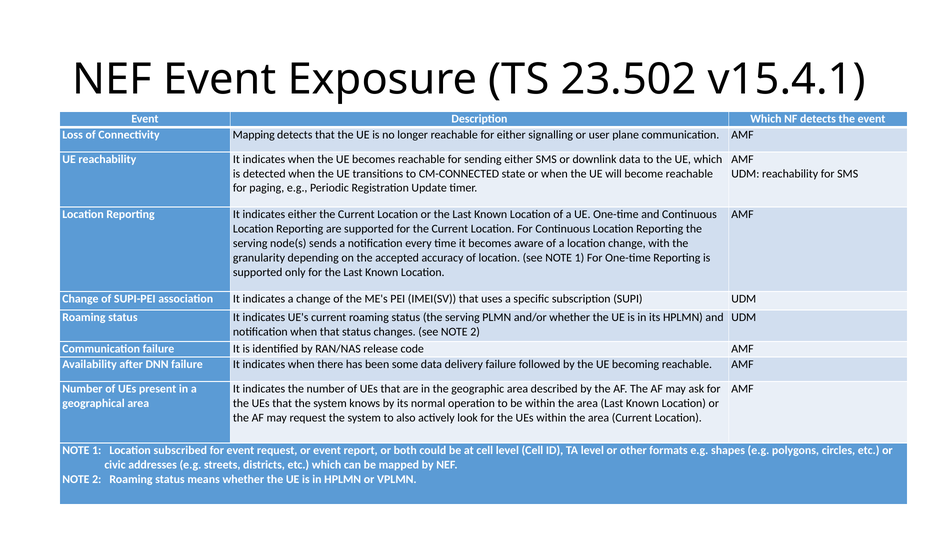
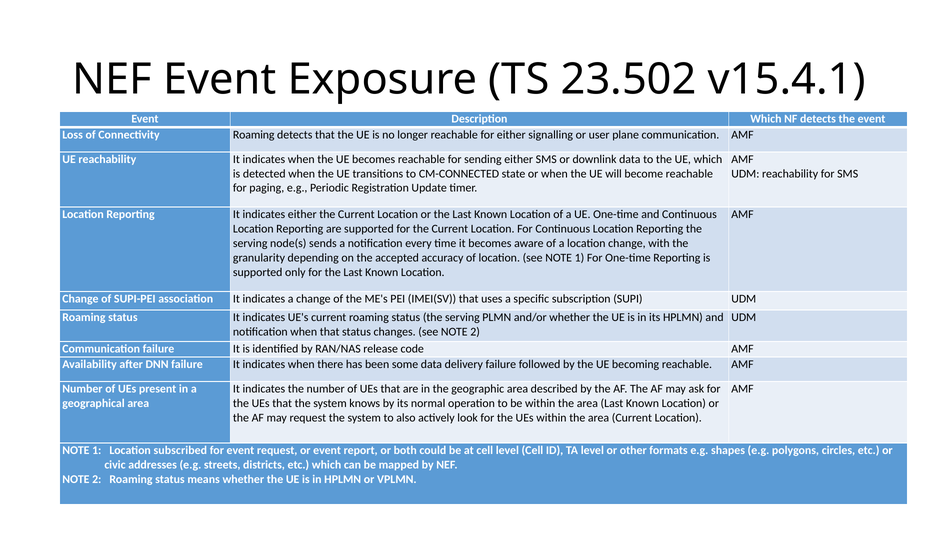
Connectivity Mapping: Mapping -> Roaming
